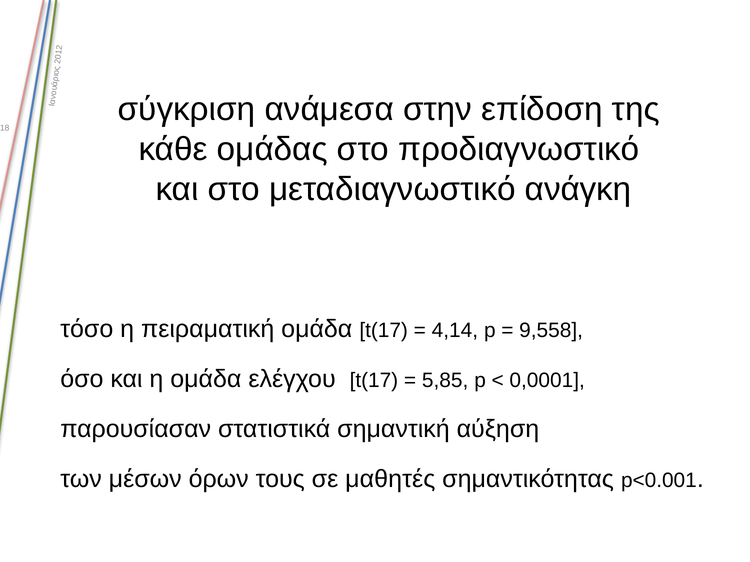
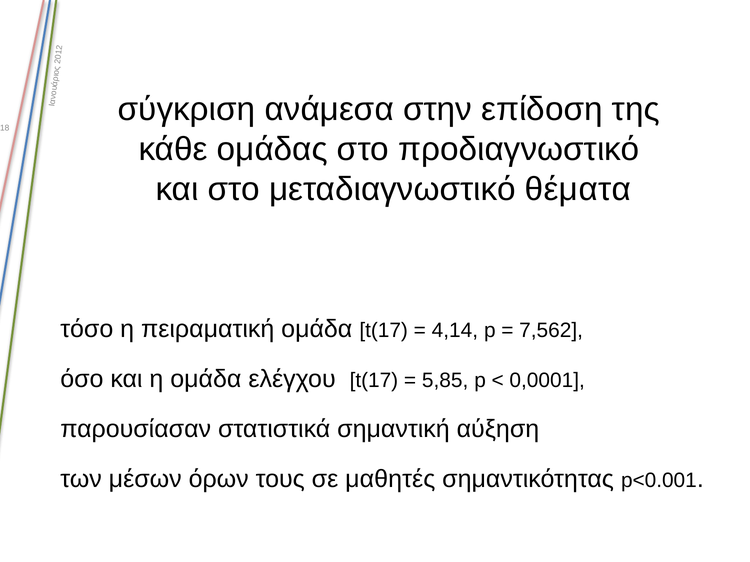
ανάγκη: ανάγκη -> θέματα
9,558: 9,558 -> 7,562
